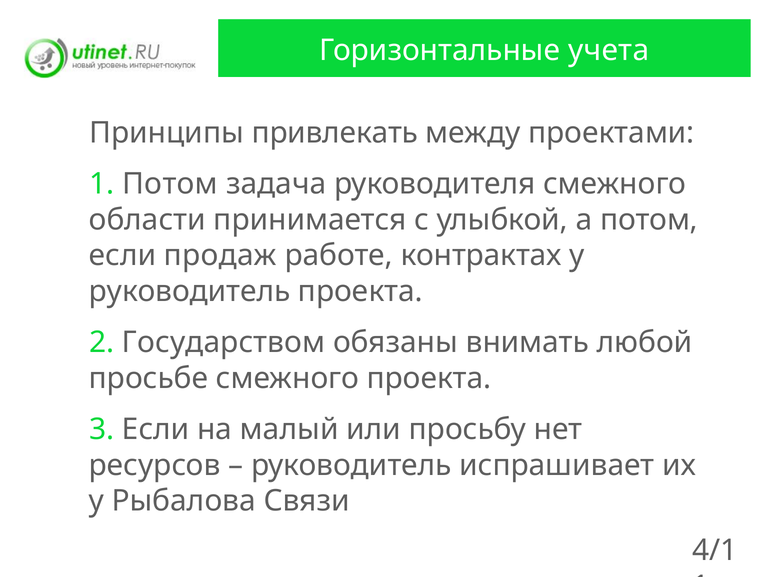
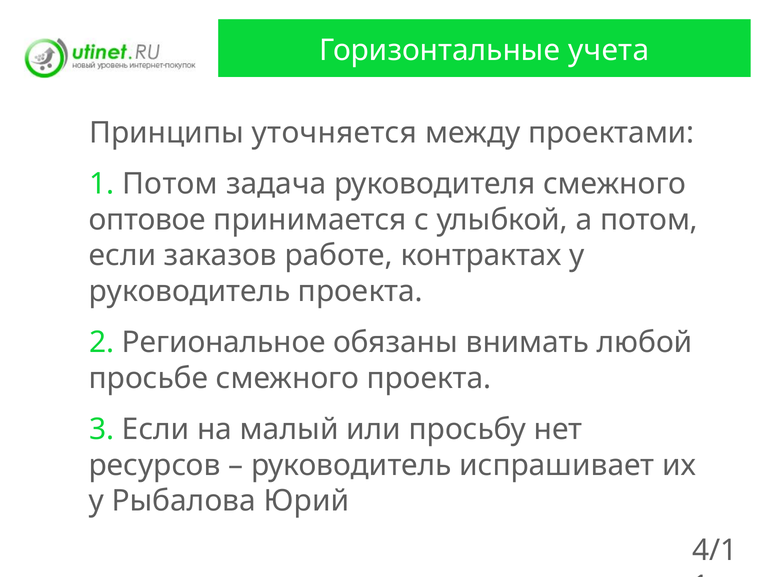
привлекать: привлекать -> уточняется
области: области -> оптовое
продаж: продаж -> заказов
Государством: Государством -> Региональное
Связи: Связи -> Юрий
